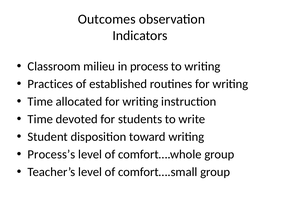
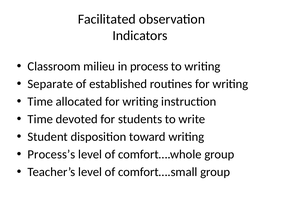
Outcomes: Outcomes -> Facilitated
Practices: Practices -> Separate
